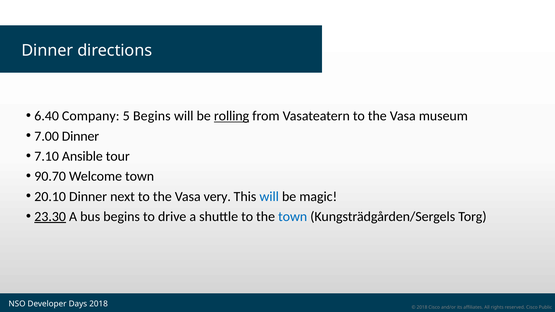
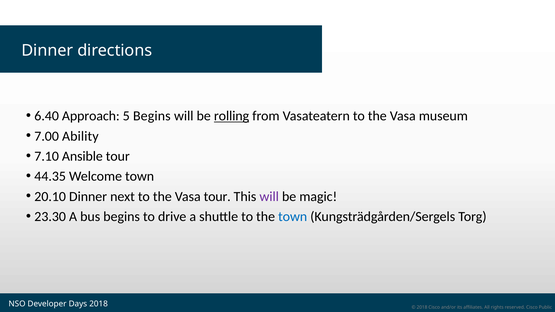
Company: Company -> Approach
7.00 Dinner: Dinner -> Ability
90.70: 90.70 -> 44.35
Vasa very: very -> tour
will at (269, 197) colour: blue -> purple
23.30 underline: present -> none
